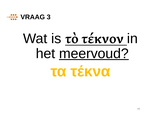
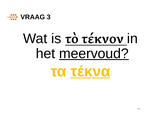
τέκνα underline: none -> present
